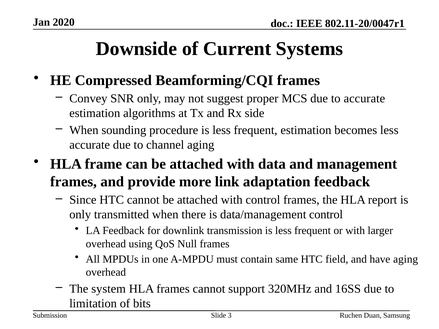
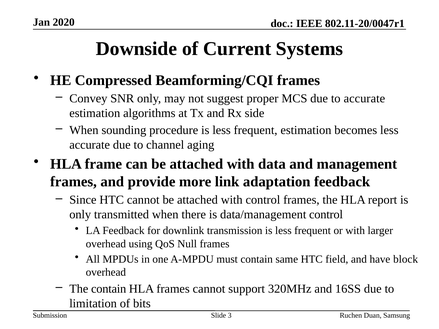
have aging: aging -> block
The system: system -> contain
